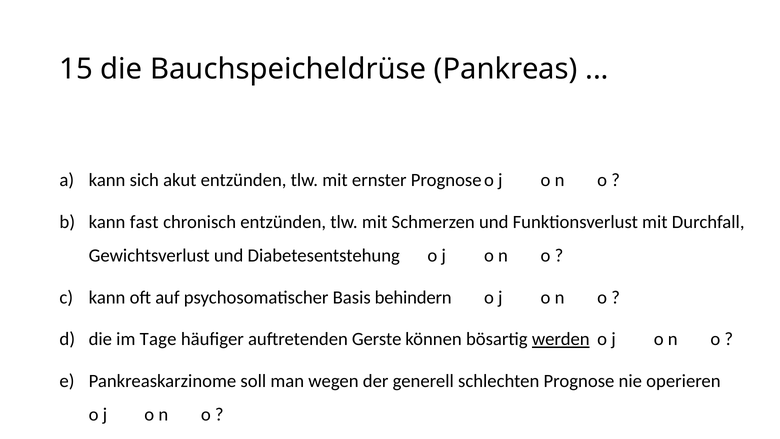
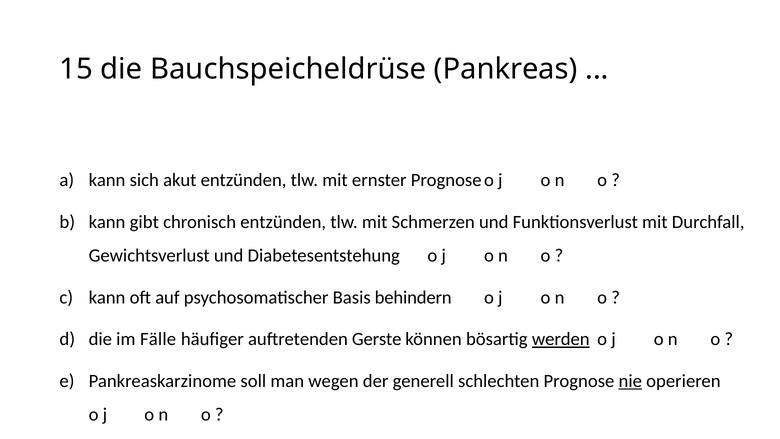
fast: fast -> gibt
Tage: Tage -> Fälle
nie underline: none -> present
